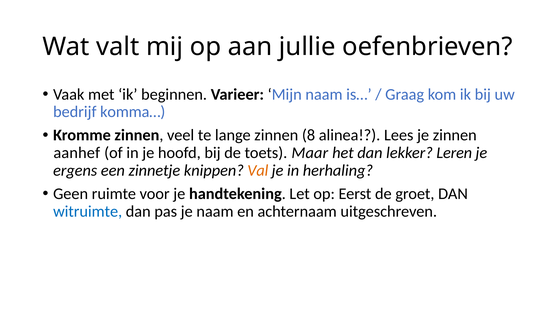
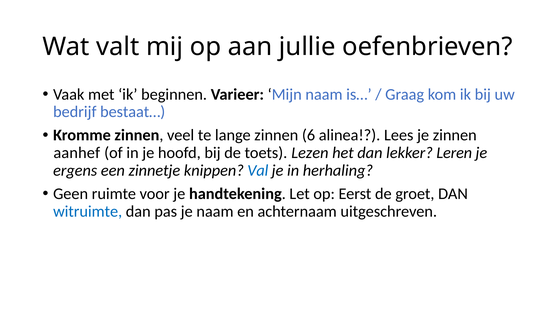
komma…: komma… -> bestaat…
8: 8 -> 6
Maar: Maar -> Lezen
Val colour: orange -> blue
